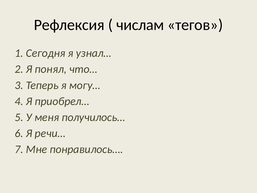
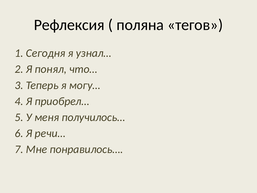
числам: числам -> поляна
